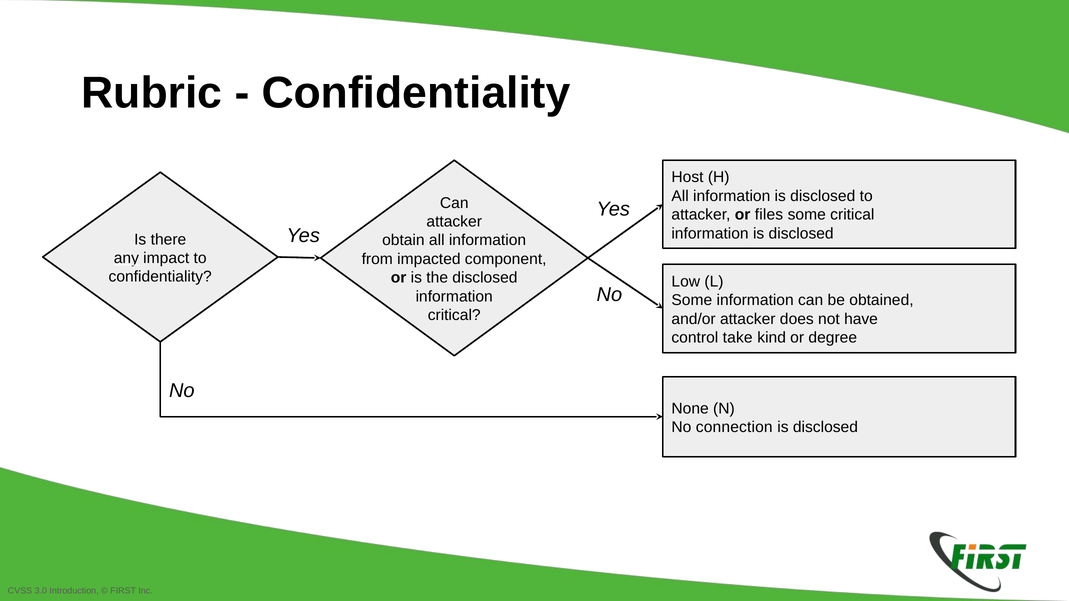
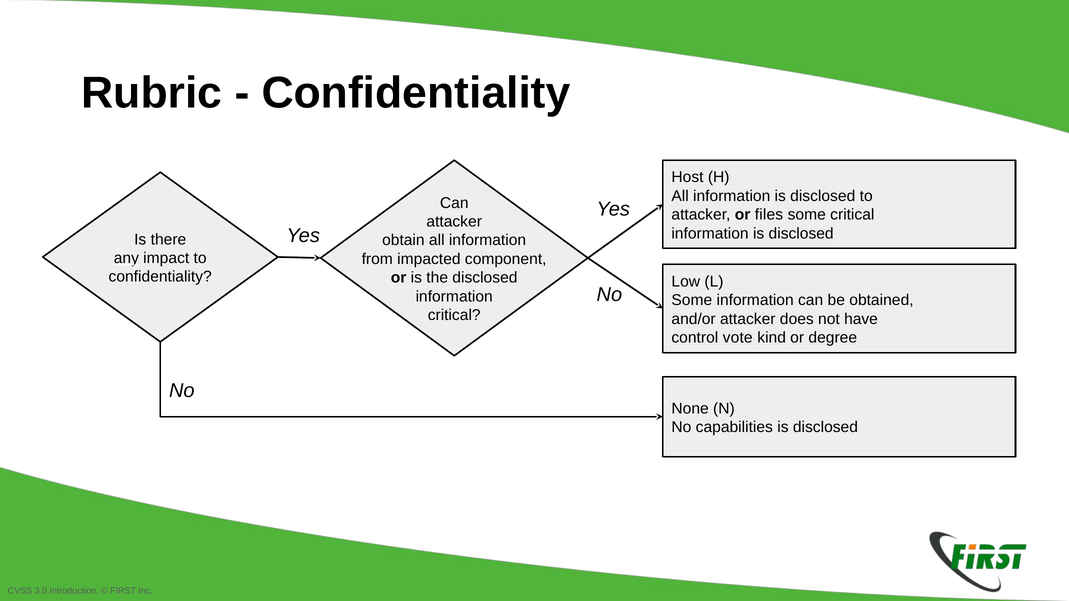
take: take -> vote
connection: connection -> capabilities
